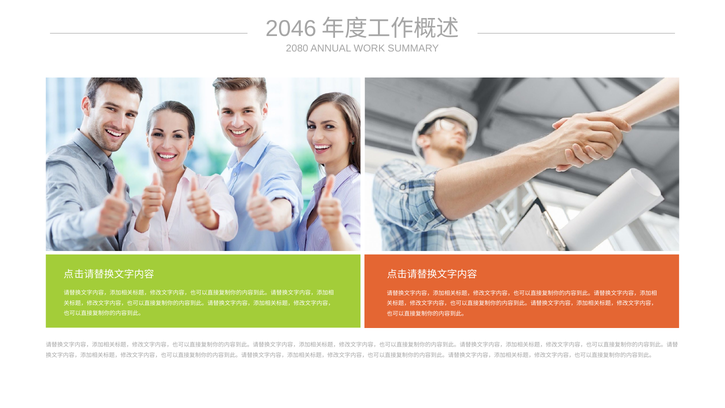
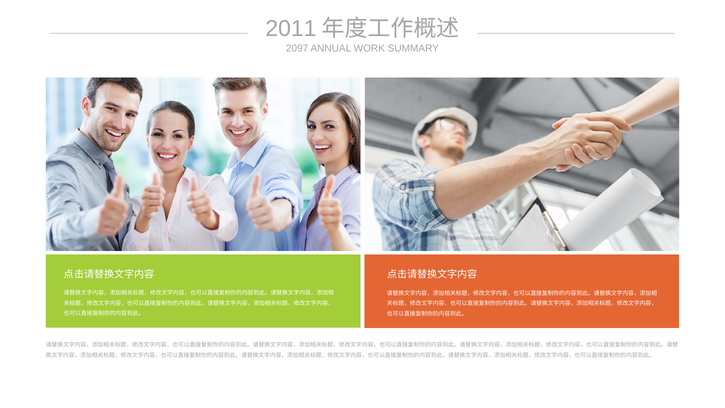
2046: 2046 -> 2011
2080: 2080 -> 2097
